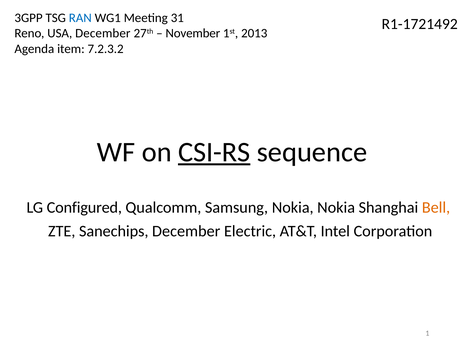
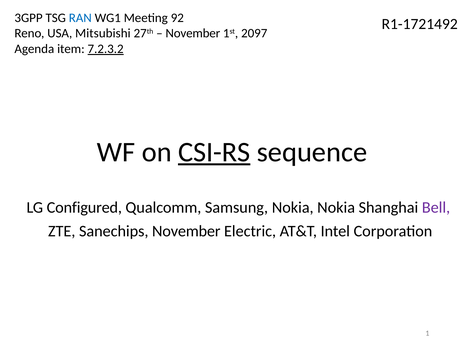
31: 31 -> 92
USA December: December -> Mitsubishi
2013: 2013 -> 2097
7.2.3.2 underline: none -> present
Bell colour: orange -> purple
Sanechips December: December -> November
